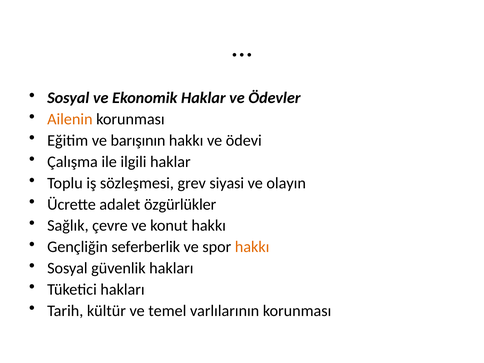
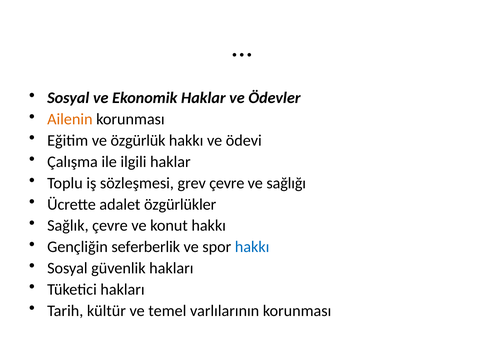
barışının: barışının -> özgürlük
grev siyasi: siyasi -> çevre
olayın: olayın -> sağlığı
hakkı at (252, 247) colour: orange -> blue
